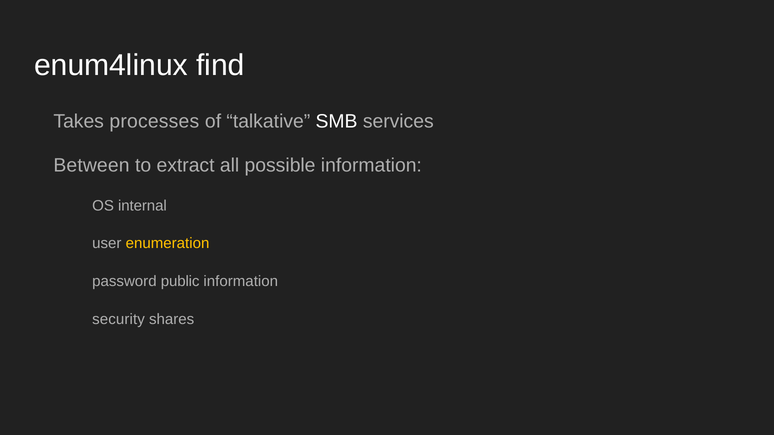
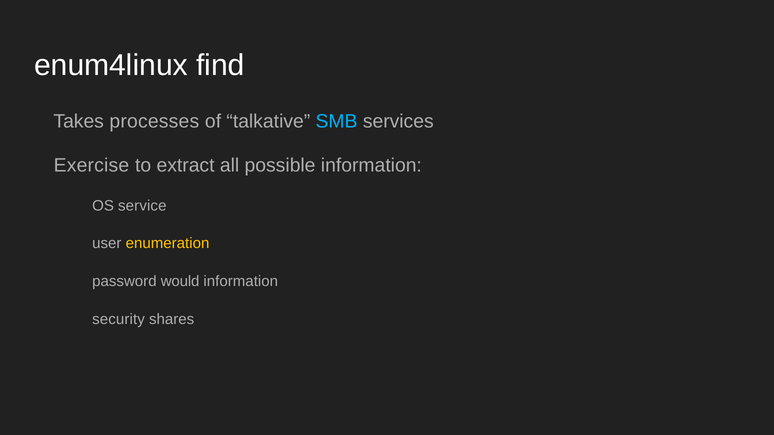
SMB colour: white -> light blue
Between: Between -> Exercise
internal: internal -> service
public: public -> would
